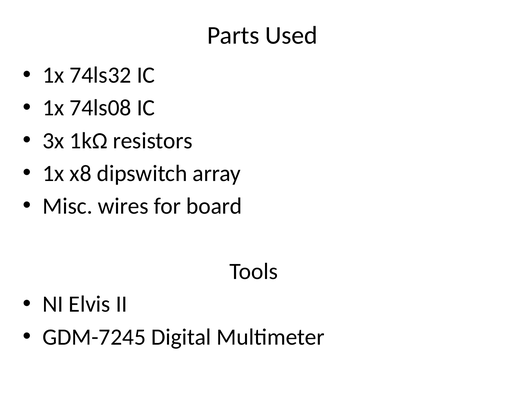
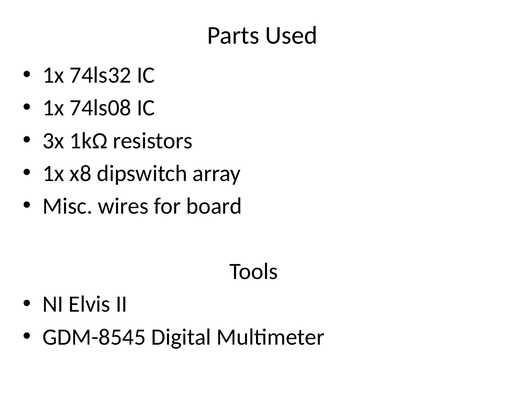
GDM-7245: GDM-7245 -> GDM-8545
